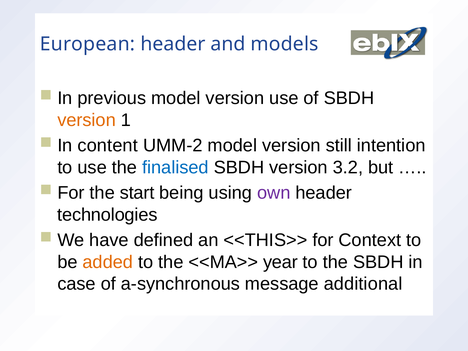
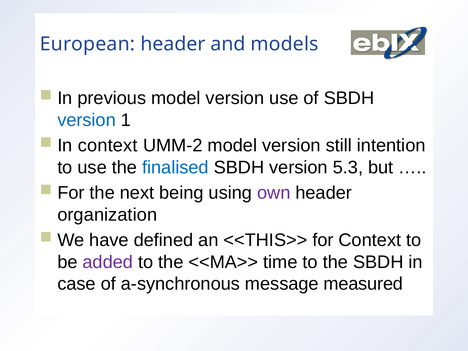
version at (87, 120) colour: orange -> blue
In content: content -> context
3.2: 3.2 -> 5.3
start: start -> next
technologies: technologies -> organization
added colour: orange -> purple
year: year -> time
additional: additional -> measured
